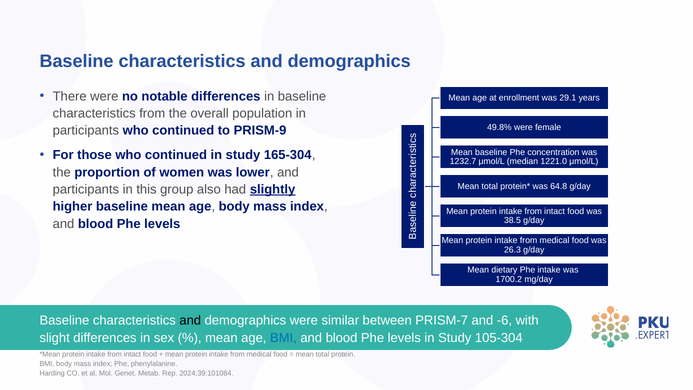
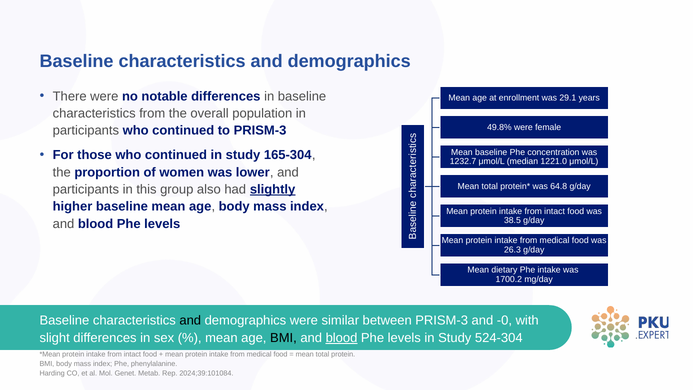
to PRISM-9: PRISM-9 -> PRISM-3
between PRISM-7: PRISM-7 -> PRISM-3
-6: -6 -> -0
BMI at (283, 338) colour: blue -> black
blood at (342, 338) underline: none -> present
105-304: 105-304 -> 524-304
